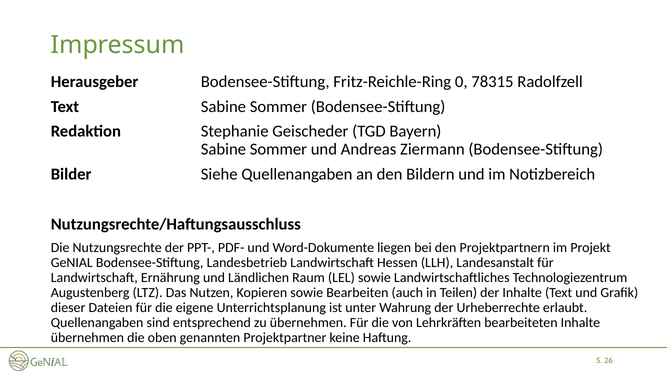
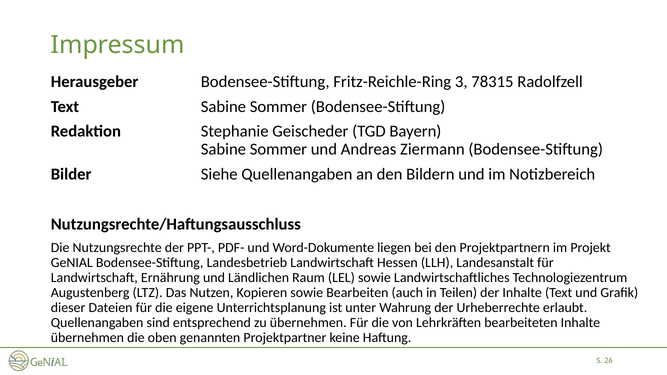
0: 0 -> 3
